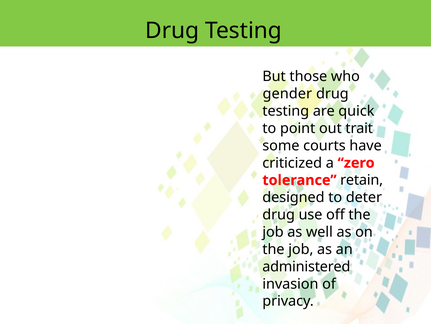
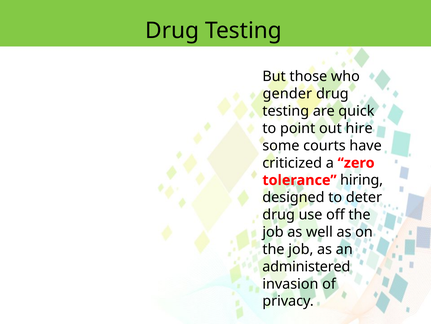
trait: trait -> hire
retain: retain -> hiring
